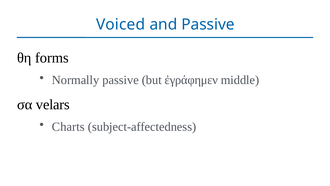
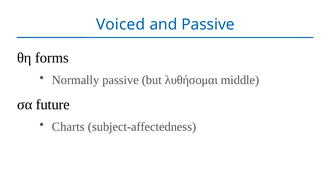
ἐγράφημεν: ἐγράφημεν -> λυθήσομαι
velars: velars -> future
